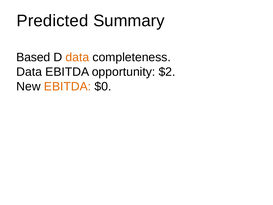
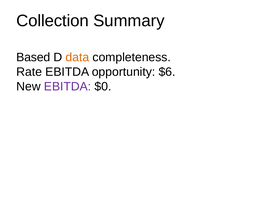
Predicted: Predicted -> Collection
Data at (29, 72): Data -> Rate
$2: $2 -> $6
EBITDA at (68, 86) colour: orange -> purple
